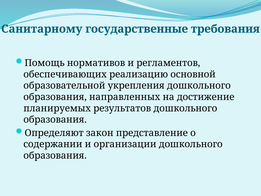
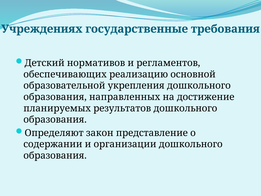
Санитарному: Санитарному -> Учреждениях
Помощь: Помощь -> Детский
